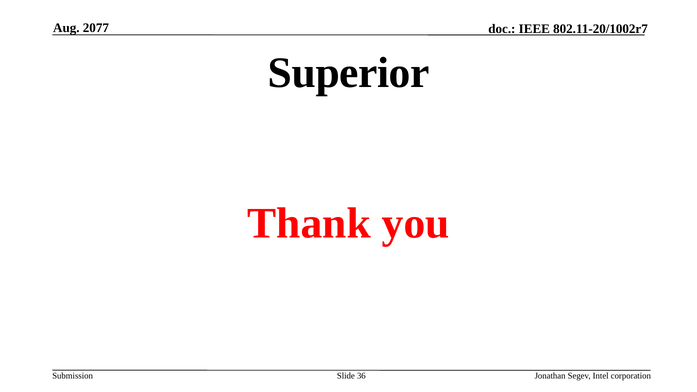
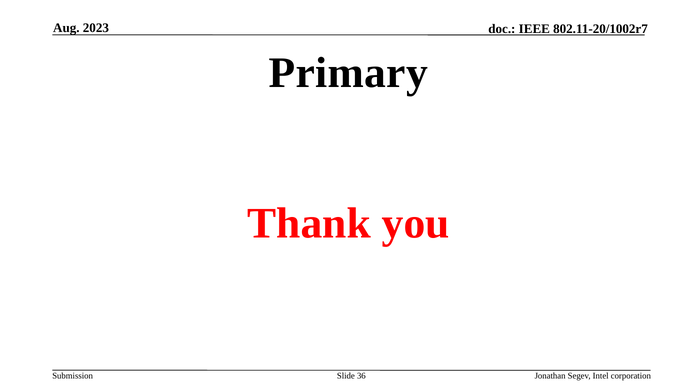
2077: 2077 -> 2023
Superior: Superior -> Primary
